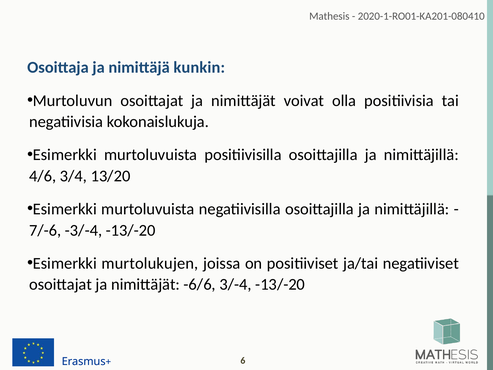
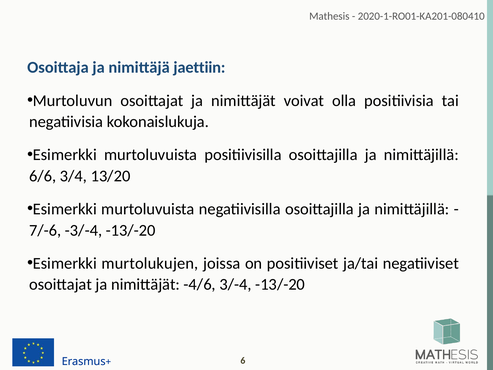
kunkin: kunkin -> jaettiin
4/6: 4/6 -> 6/6
-6/6: -6/6 -> -4/6
